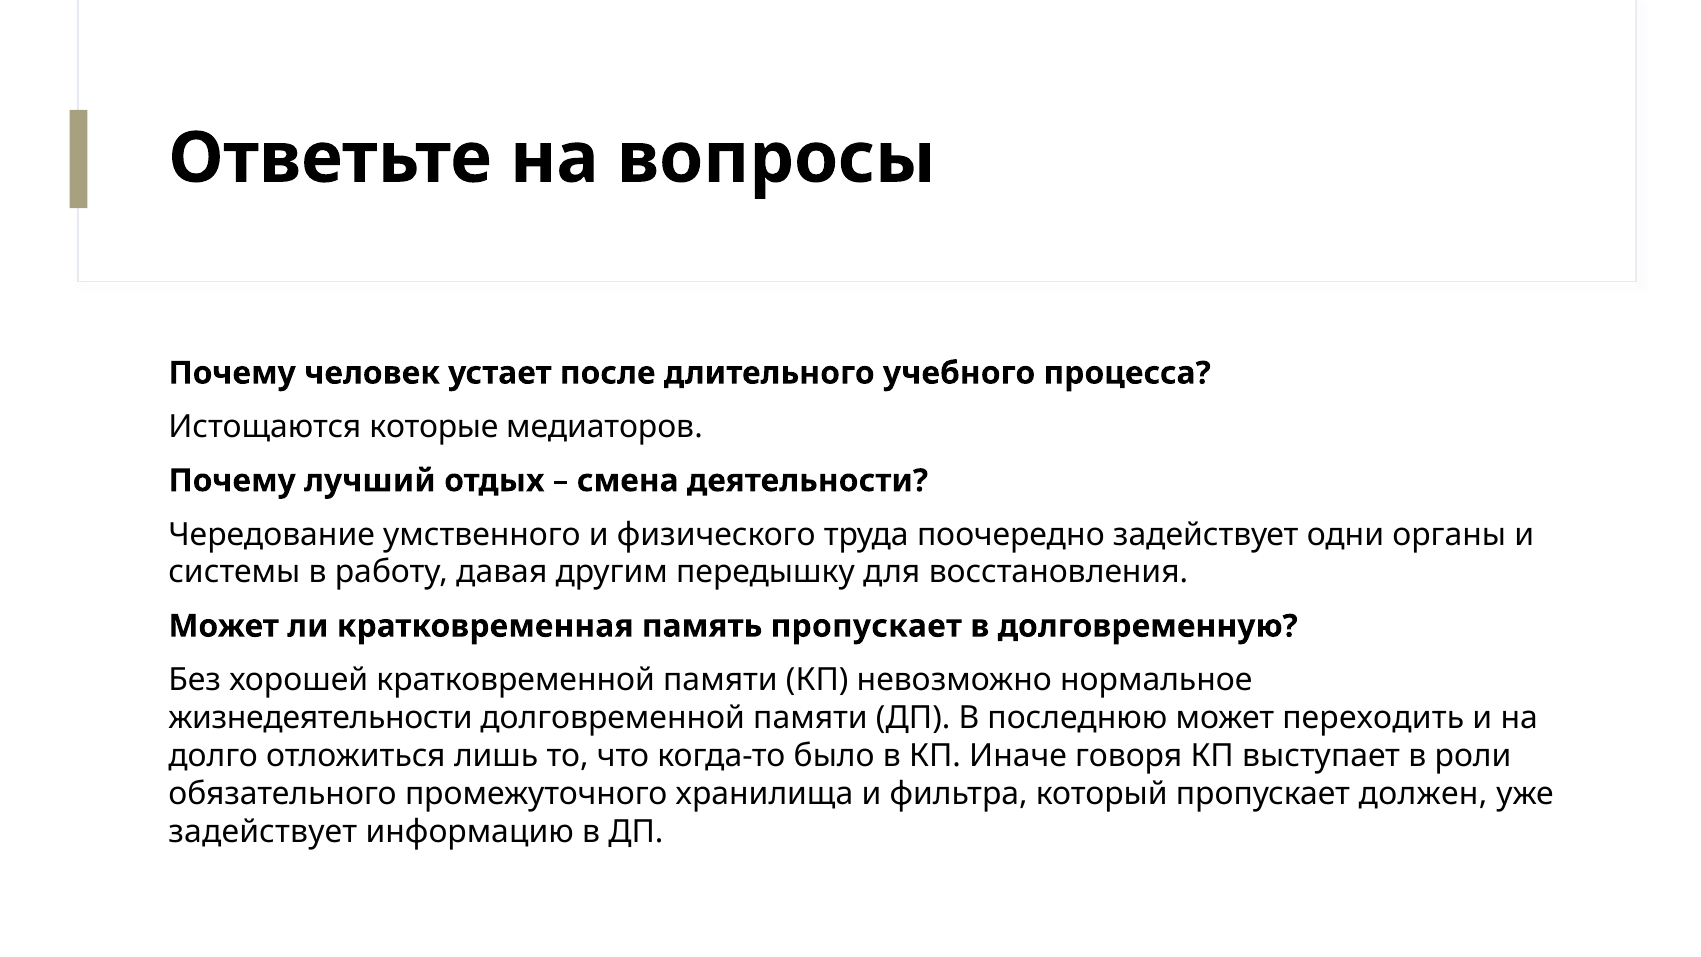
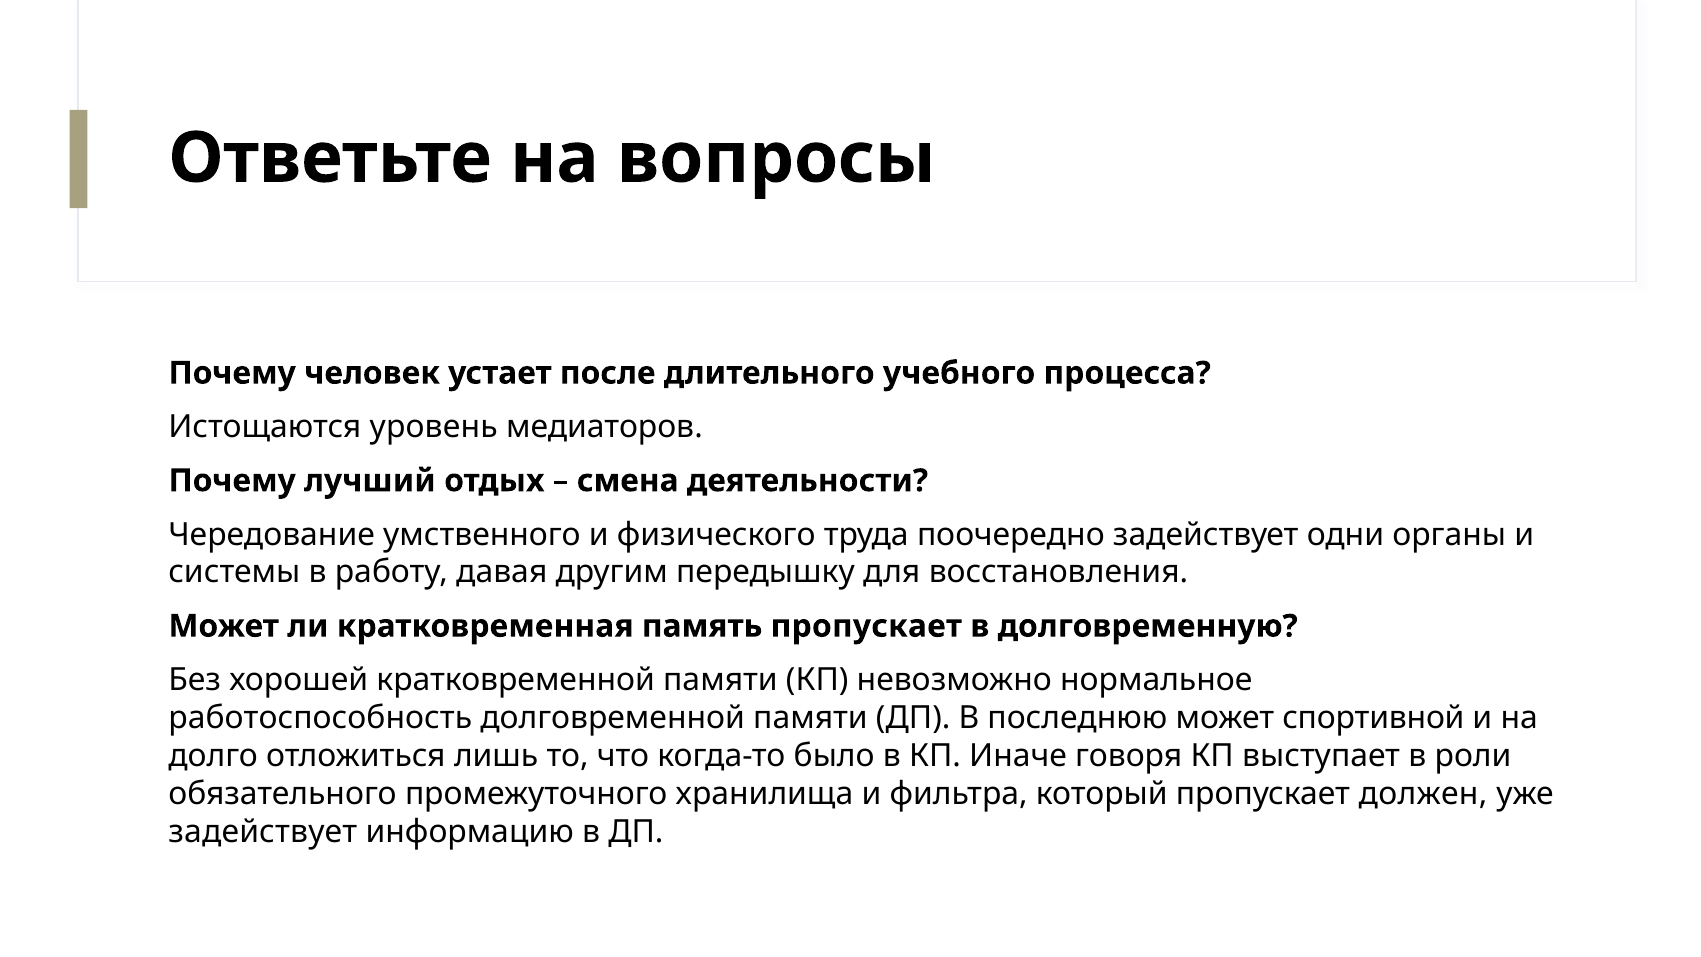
которые: которые -> уровень
жизнедеятельности: жизнедеятельности -> работоспособность
переходить: переходить -> спортивной
